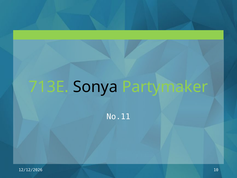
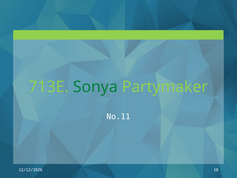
Sonya colour: black -> green
